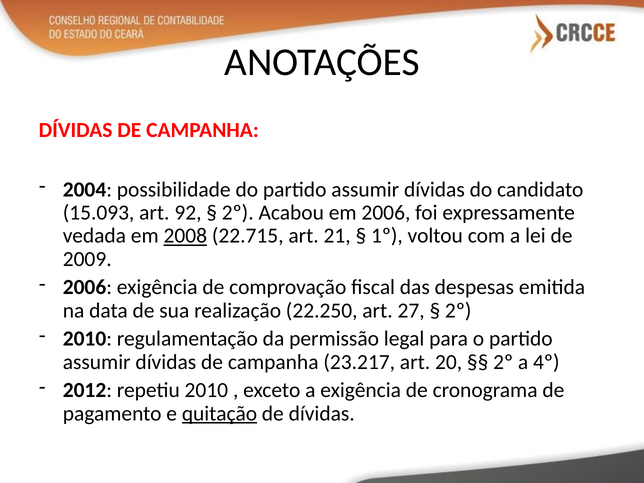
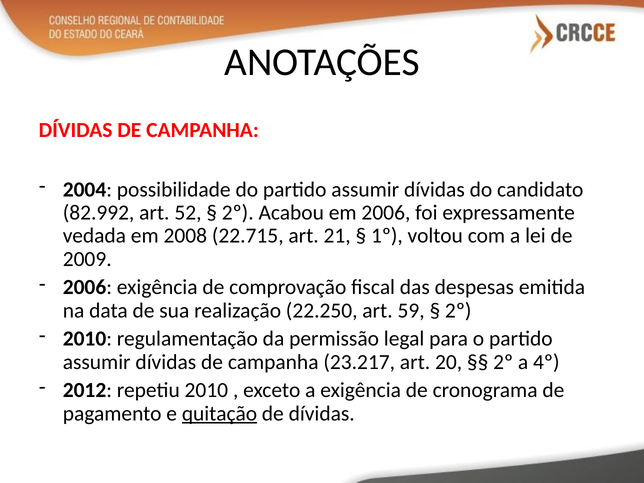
15.093: 15.093 -> 82.992
92: 92 -> 52
2008 underline: present -> none
27: 27 -> 59
